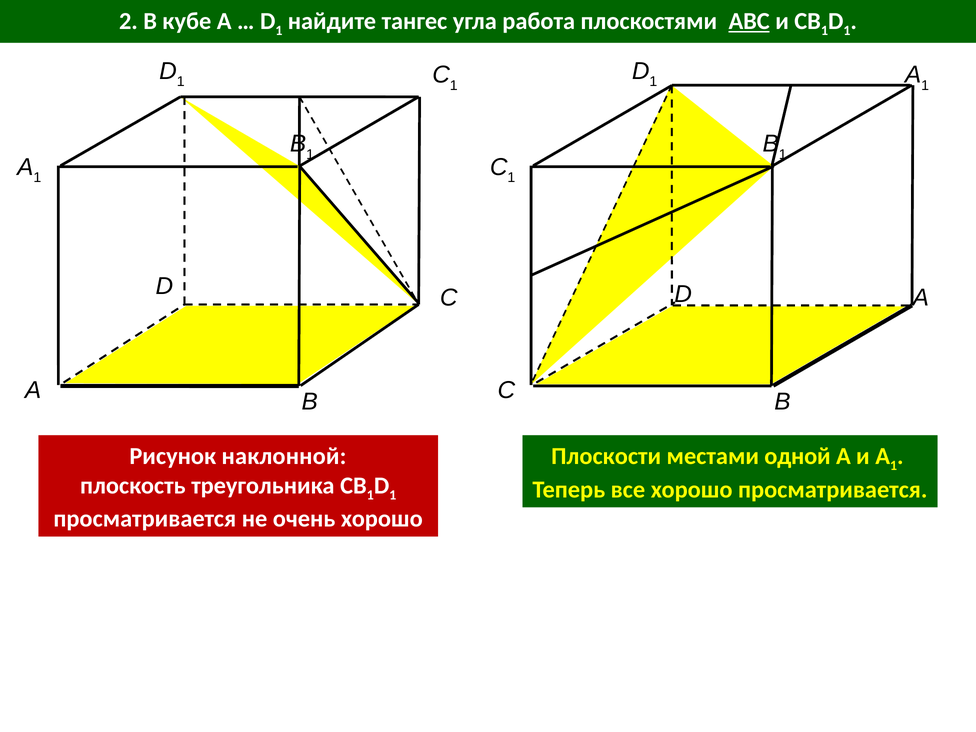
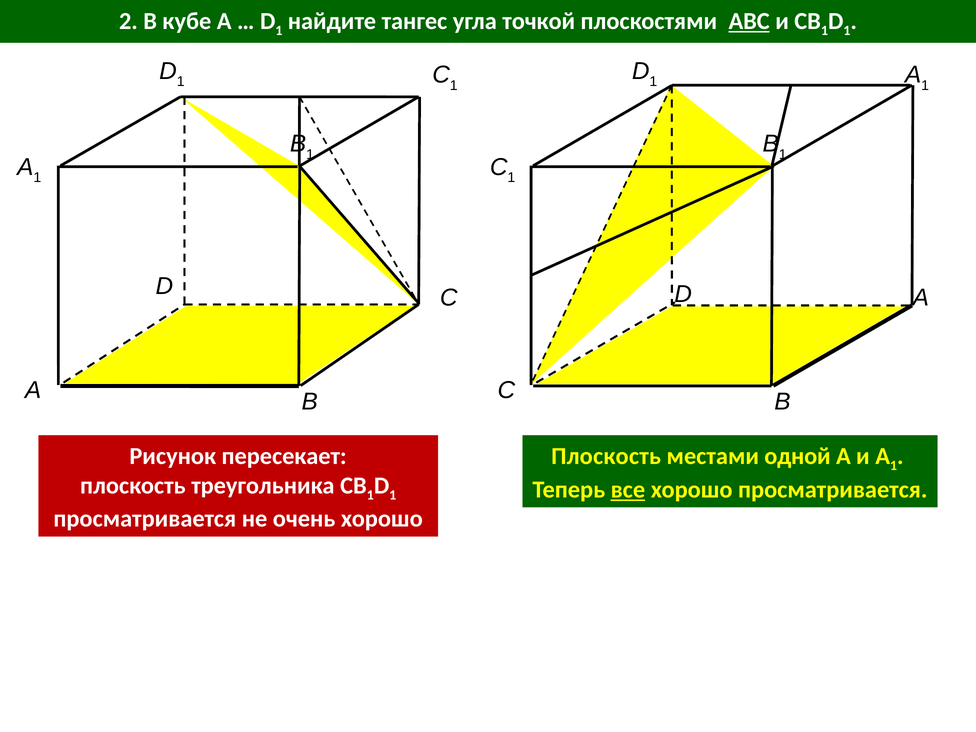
работа: работа -> точкой
наклонной: наклонной -> пересекает
Плоскости at (606, 456): Плоскости -> Плоскость
все underline: none -> present
